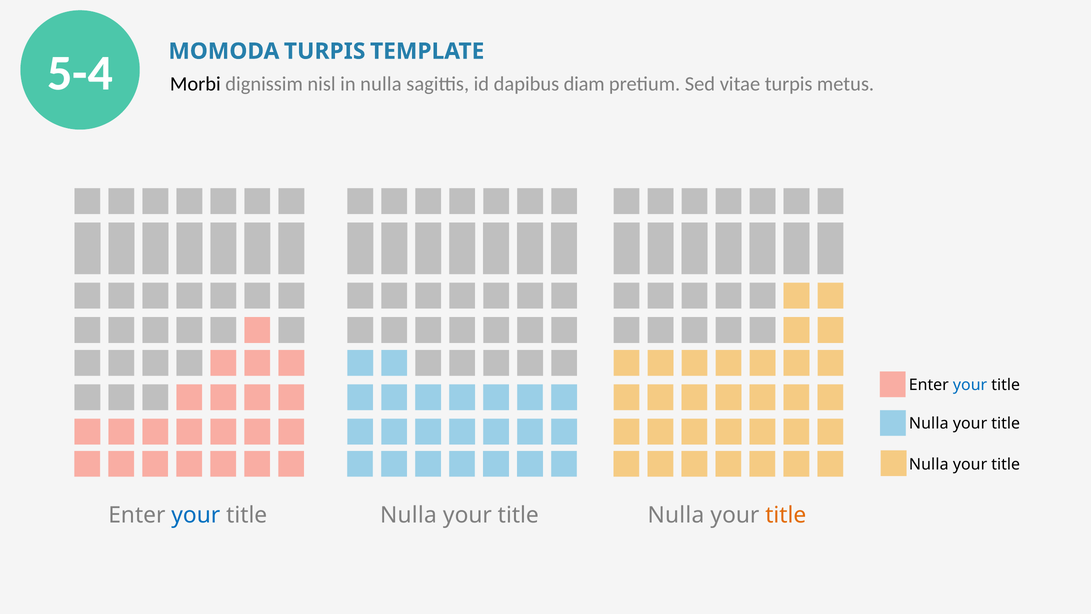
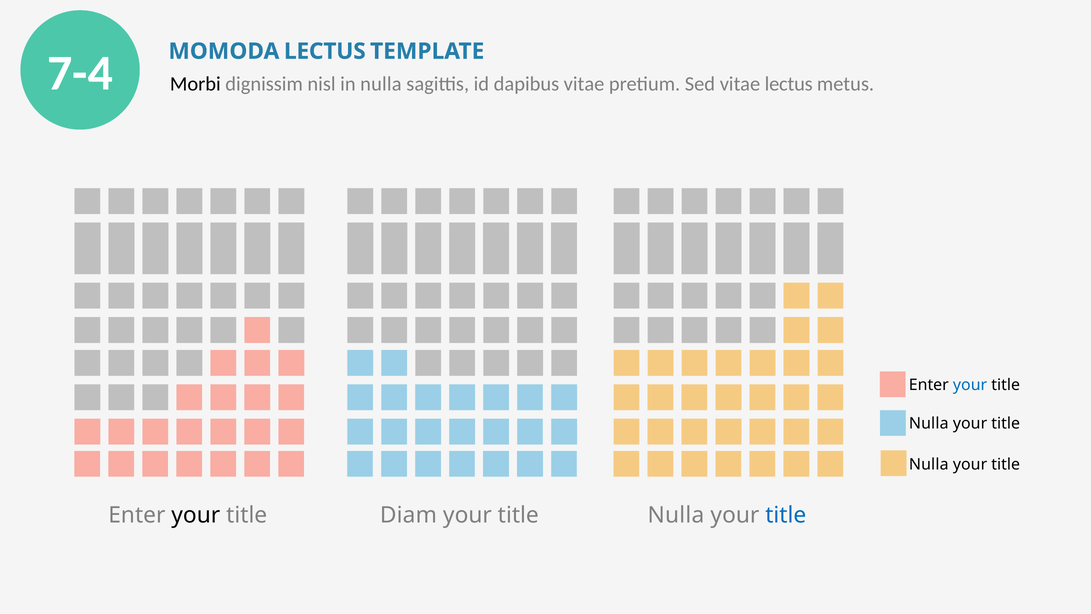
5-4: 5-4 -> 7-4
MOMODA TURPIS: TURPIS -> LECTUS
dapibus diam: diam -> vitae
vitae turpis: turpis -> lectus
your at (196, 515) colour: blue -> black
Nulla at (408, 515): Nulla -> Diam
title at (786, 515) colour: orange -> blue
